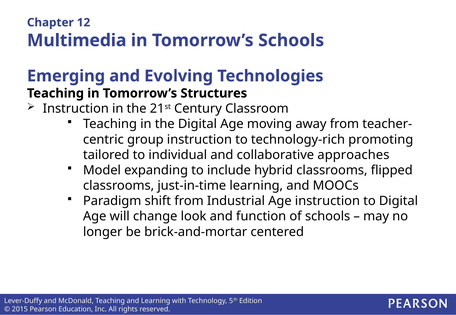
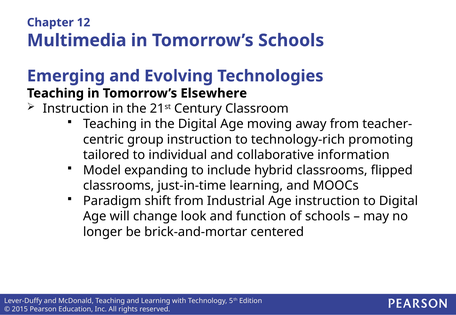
Structures: Structures -> Elsewhere
approaches: approaches -> information
